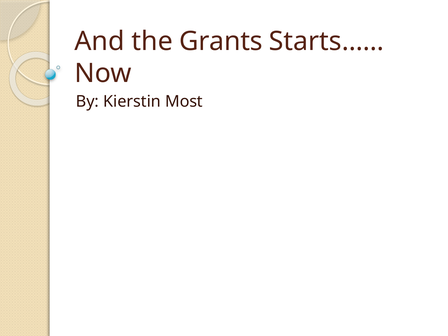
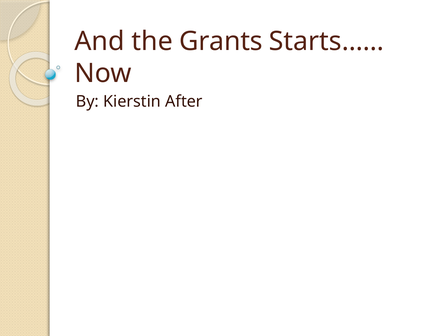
Most: Most -> After
